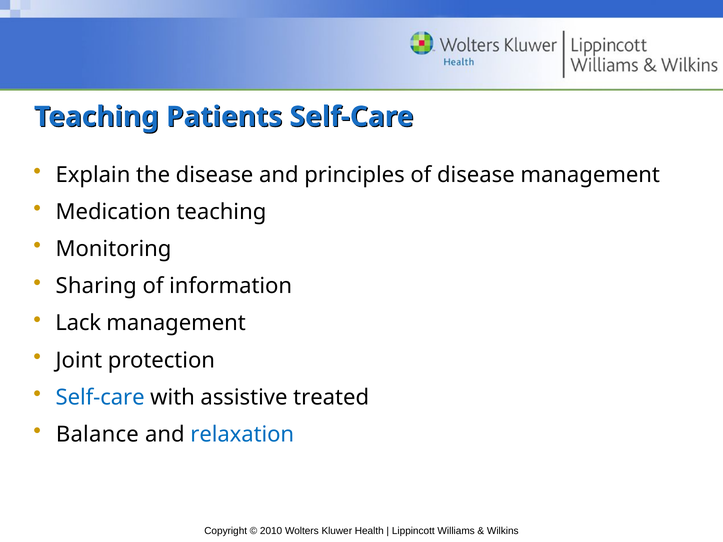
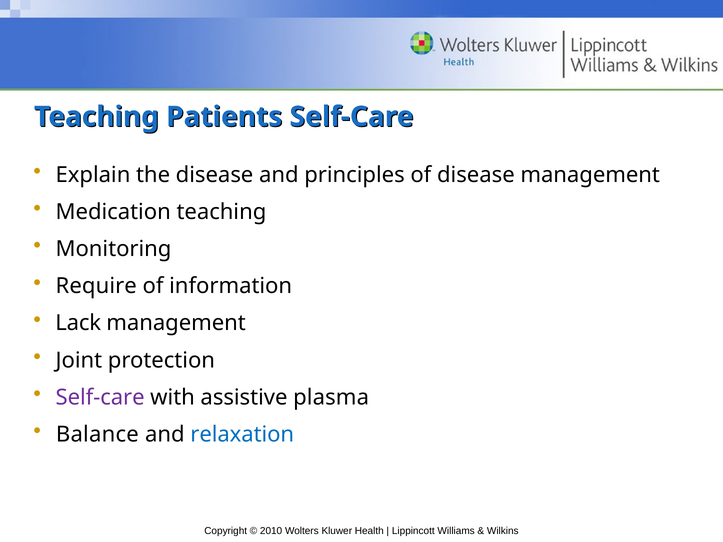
Sharing: Sharing -> Require
Self-care at (100, 398) colour: blue -> purple
treated: treated -> plasma
